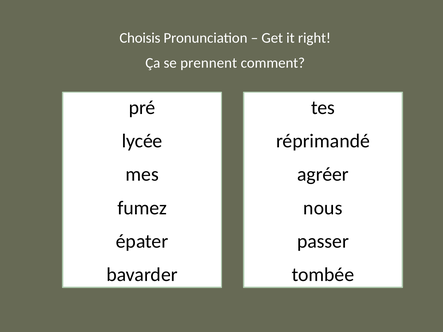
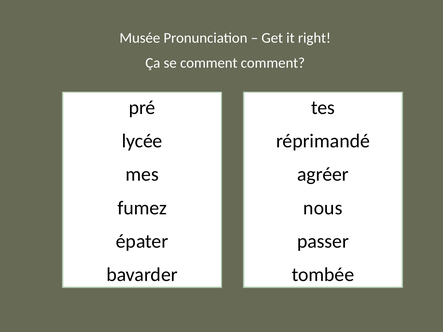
Choisis: Choisis -> Musée
se prennent: prennent -> comment
